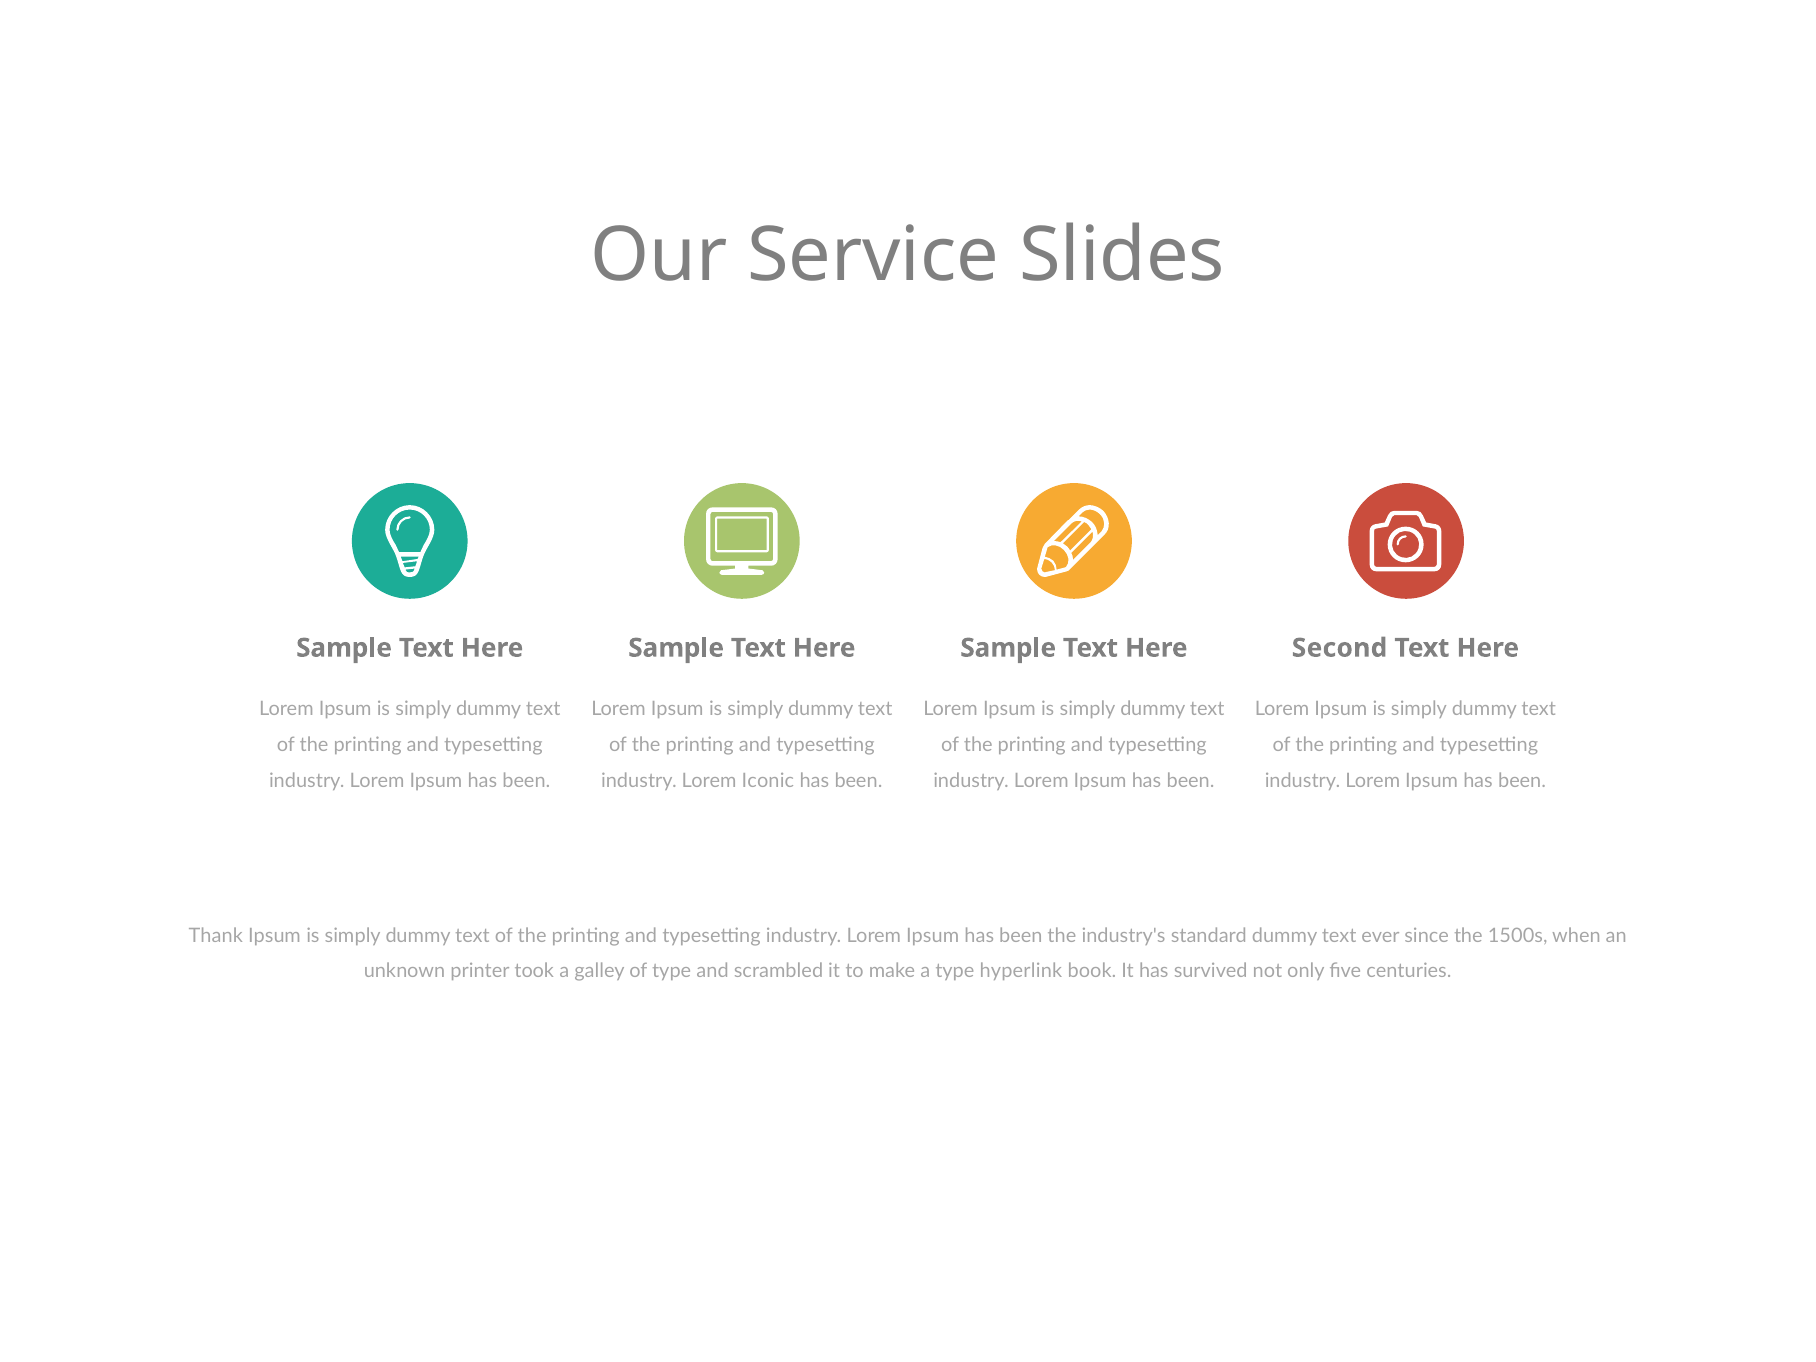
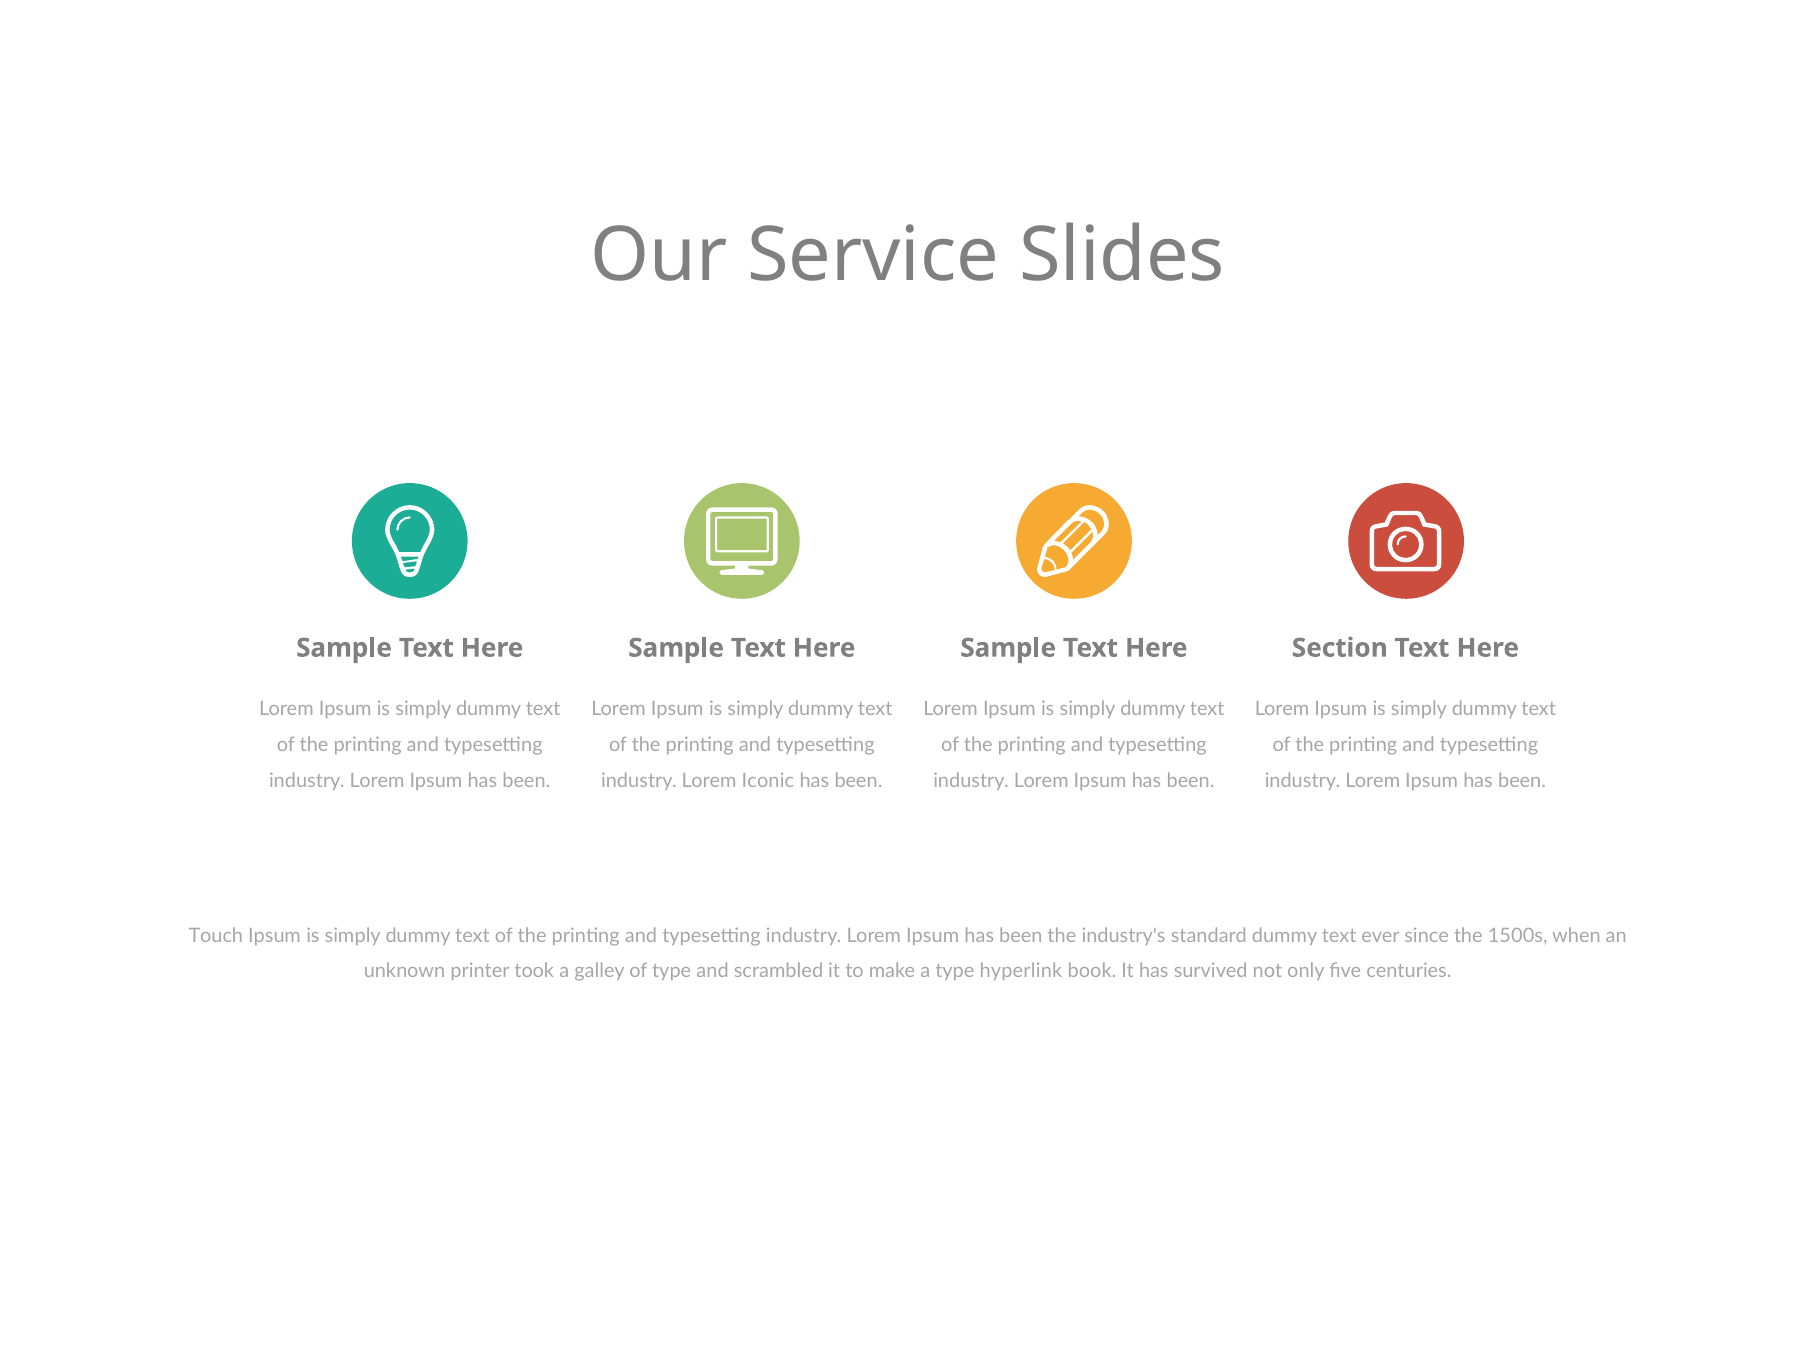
Second: Second -> Section
Thank: Thank -> Touch
